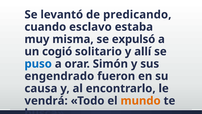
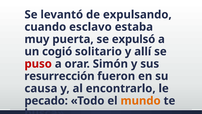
predicando: predicando -> expulsando
misma: misma -> puerta
puso colour: blue -> red
engendrado: engendrado -> resurrección
vendrá: vendrá -> pecado
